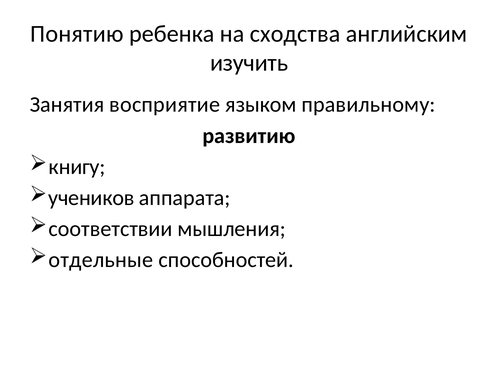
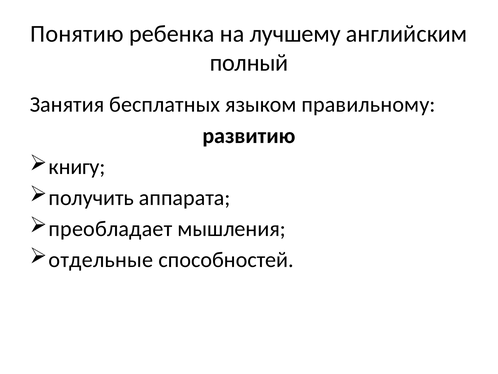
сходства: сходства -> лучшему
изучить: изучить -> полный
восприятие: восприятие -> бесплатных
учеников: учеников -> получить
соответствии: соответствии -> преобладает
